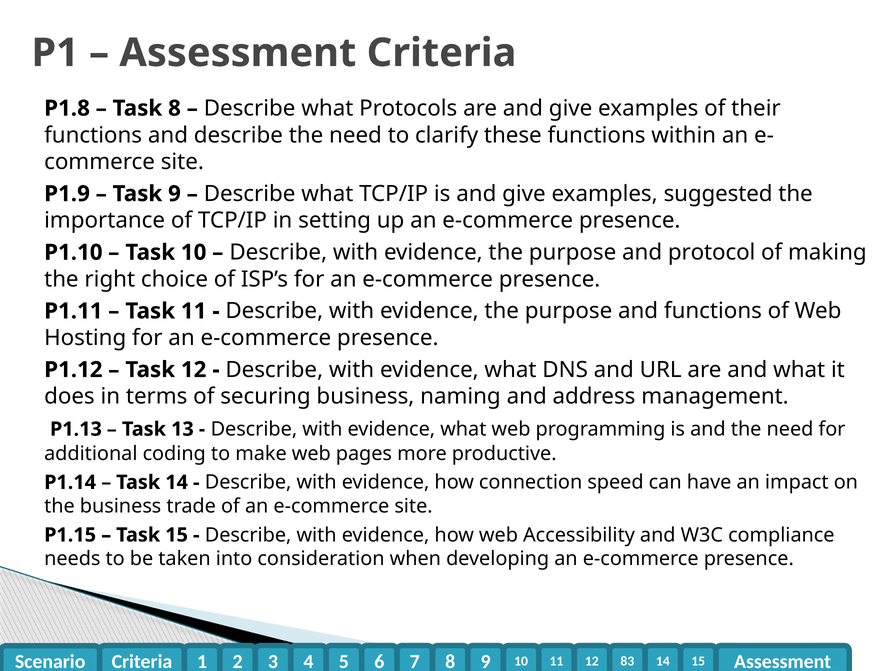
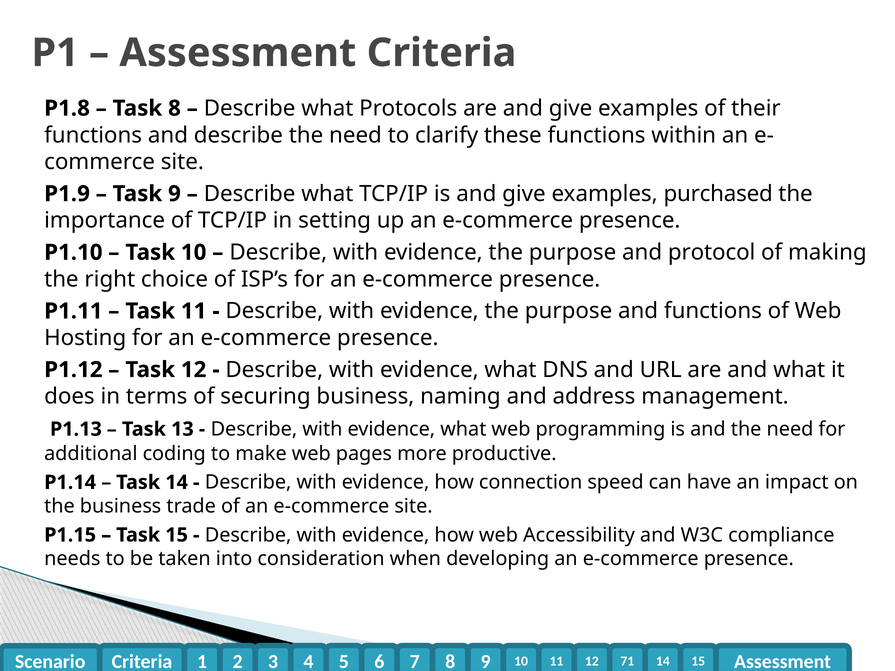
suggested: suggested -> purchased
83: 83 -> 71
